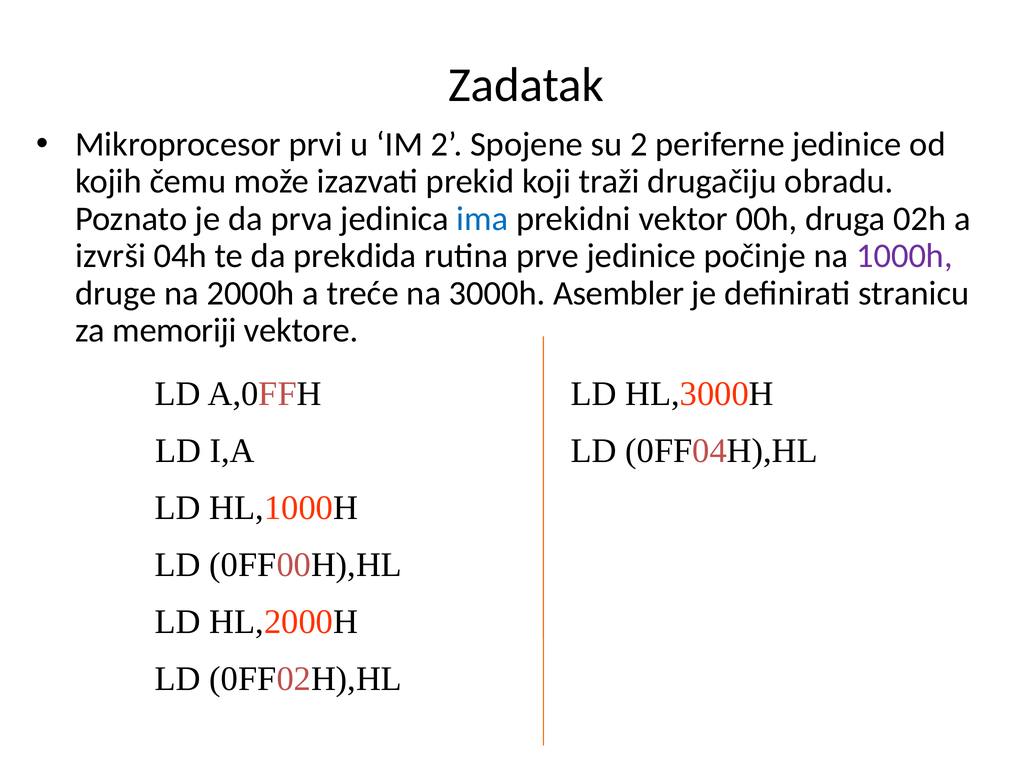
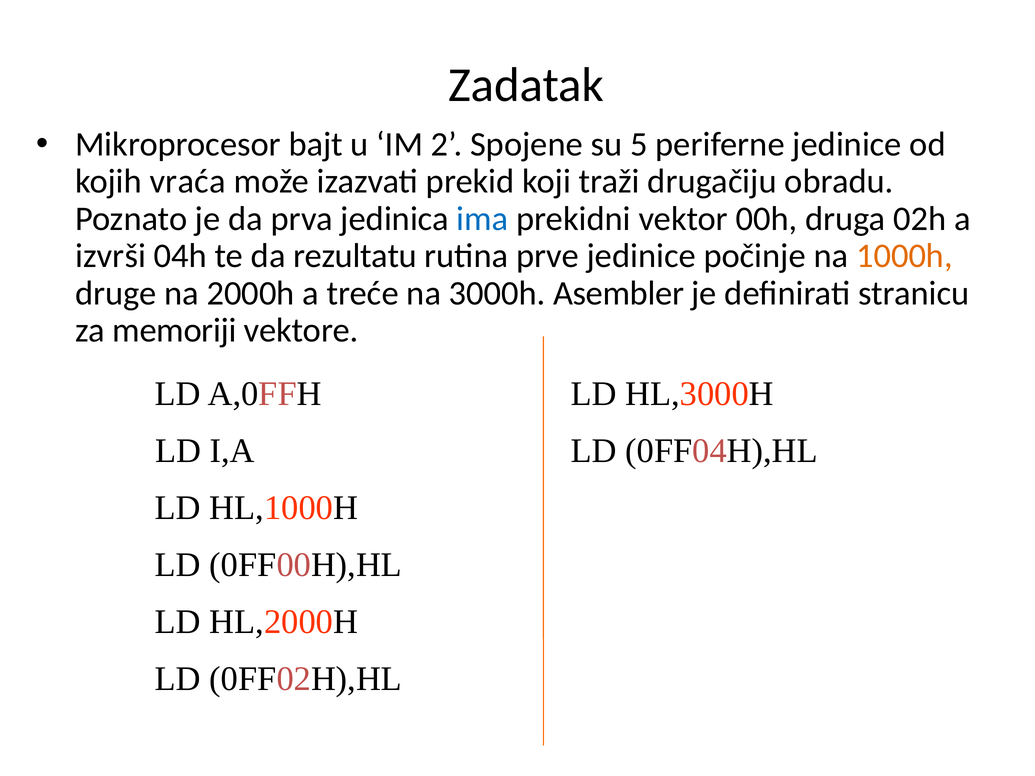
prvi: prvi -> bajt
su 2: 2 -> 5
čemu: čemu -> vraća
prekdida: prekdida -> rezultatu
1000h colour: purple -> orange
